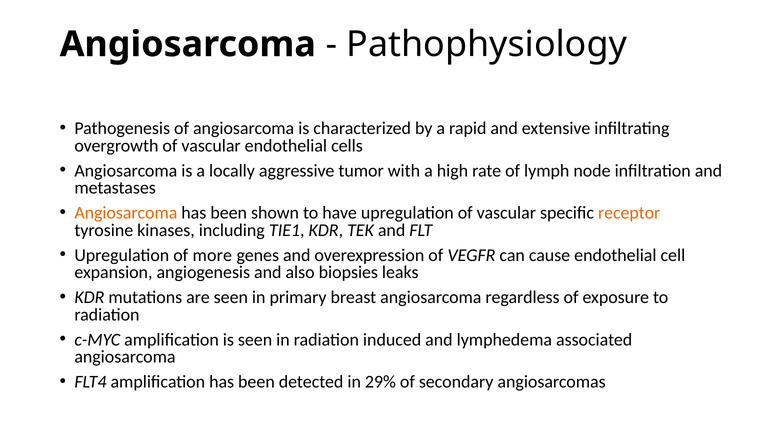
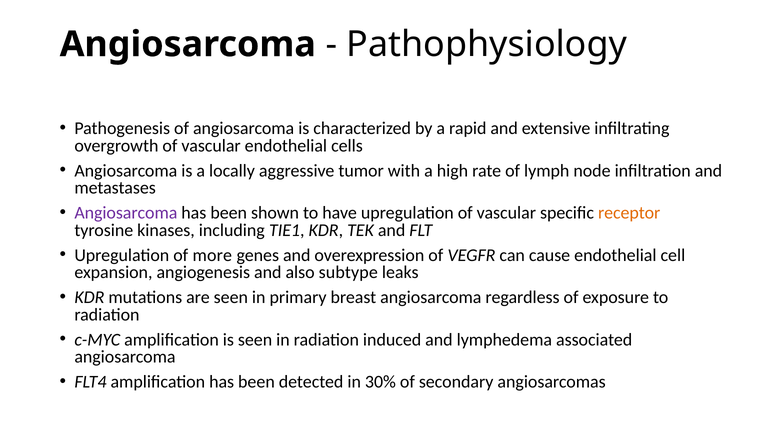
Angiosarcoma at (126, 213) colour: orange -> purple
biopsies: biopsies -> subtype
29%: 29% -> 30%
